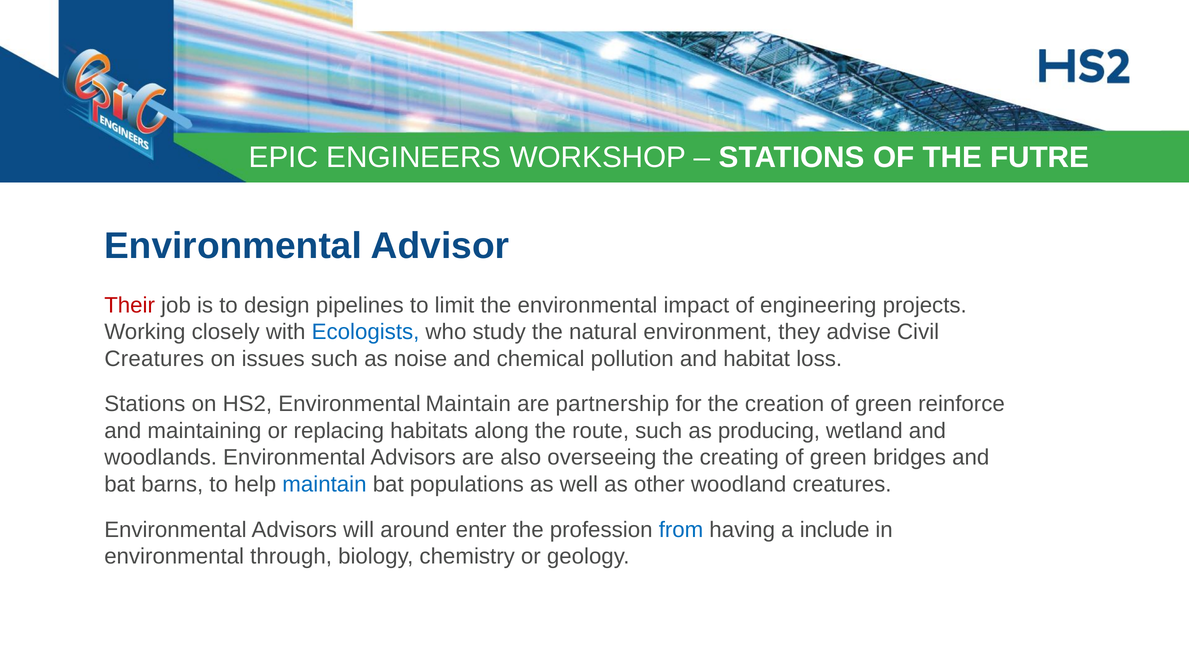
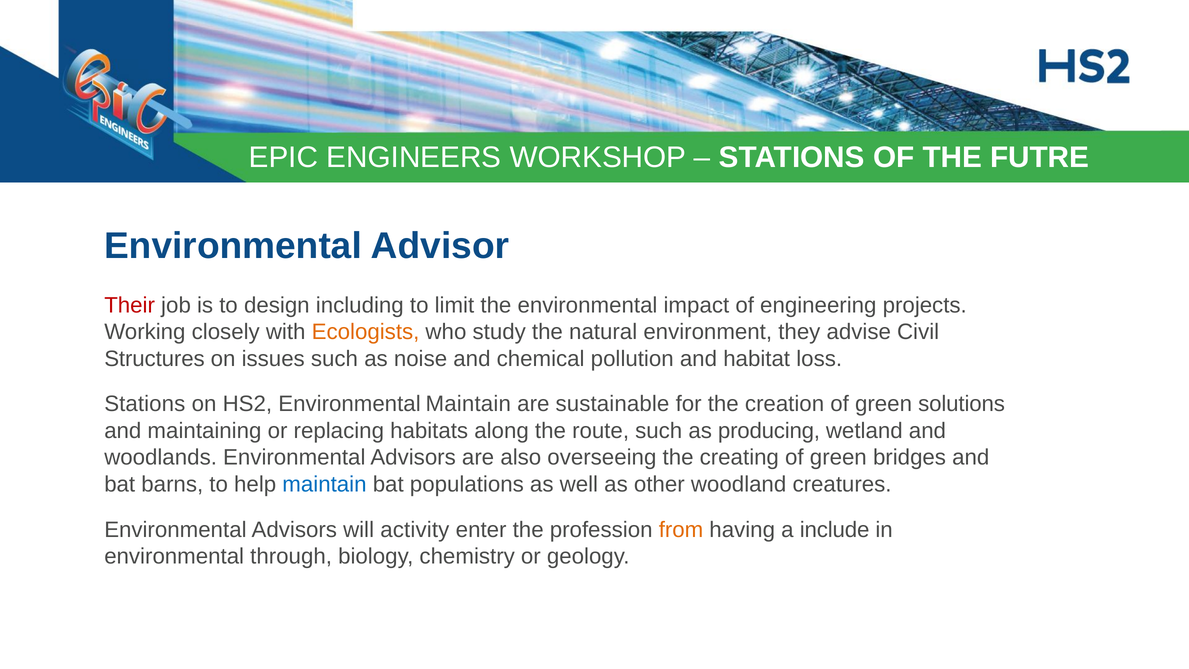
pipelines: pipelines -> including
Ecologists colour: blue -> orange
Creatures at (154, 359): Creatures -> Structures
partnership: partnership -> sustainable
reinforce: reinforce -> solutions
around: around -> activity
from colour: blue -> orange
